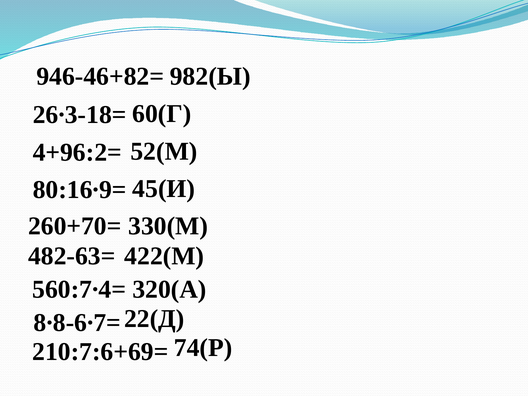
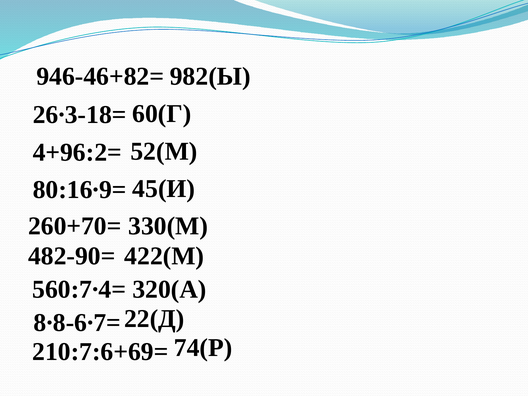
482-63=: 482-63= -> 482-90=
